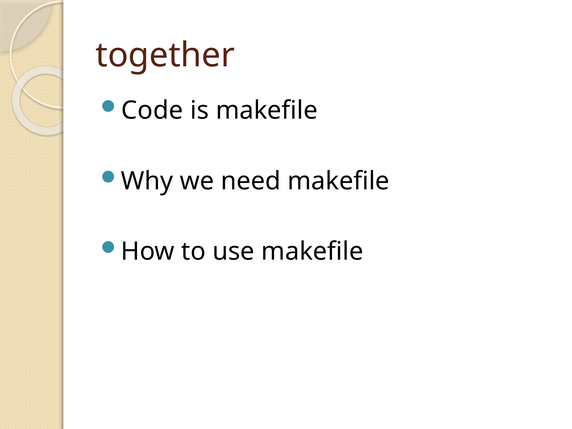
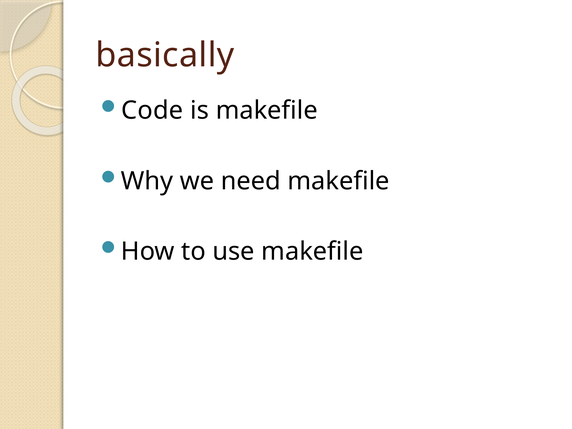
together: together -> basically
